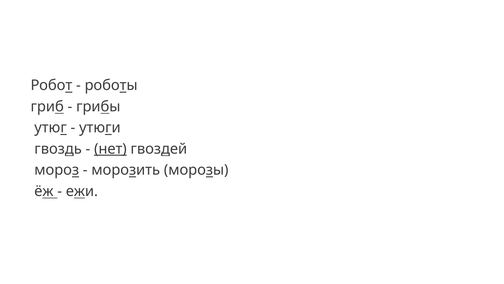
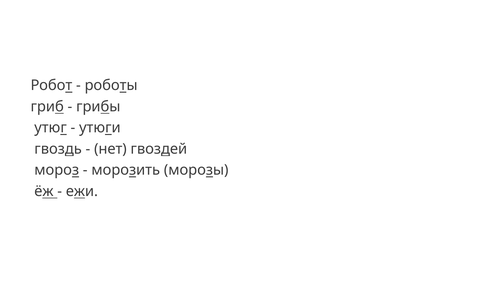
нет underline: present -> none
